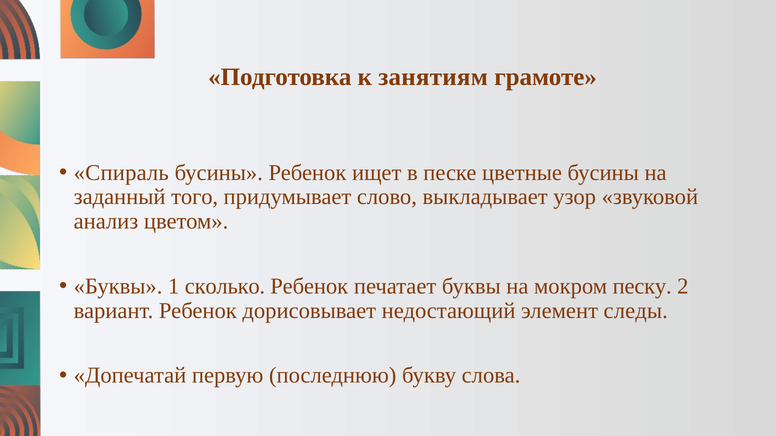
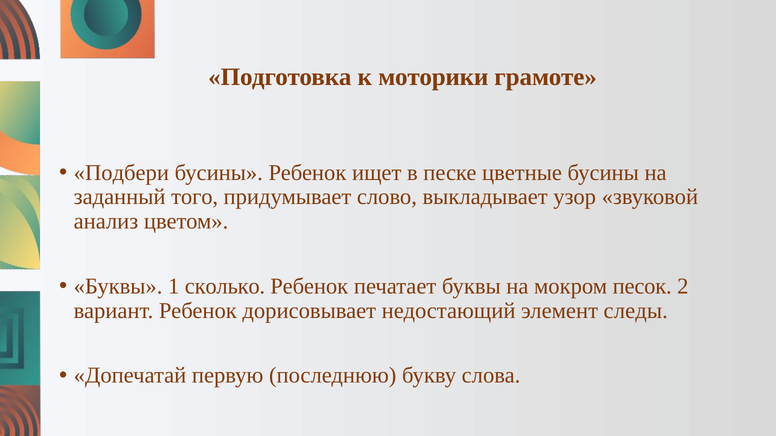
занятиям: занятиям -> моторики
Спираль: Спираль -> Подбери
песку: песку -> песок
